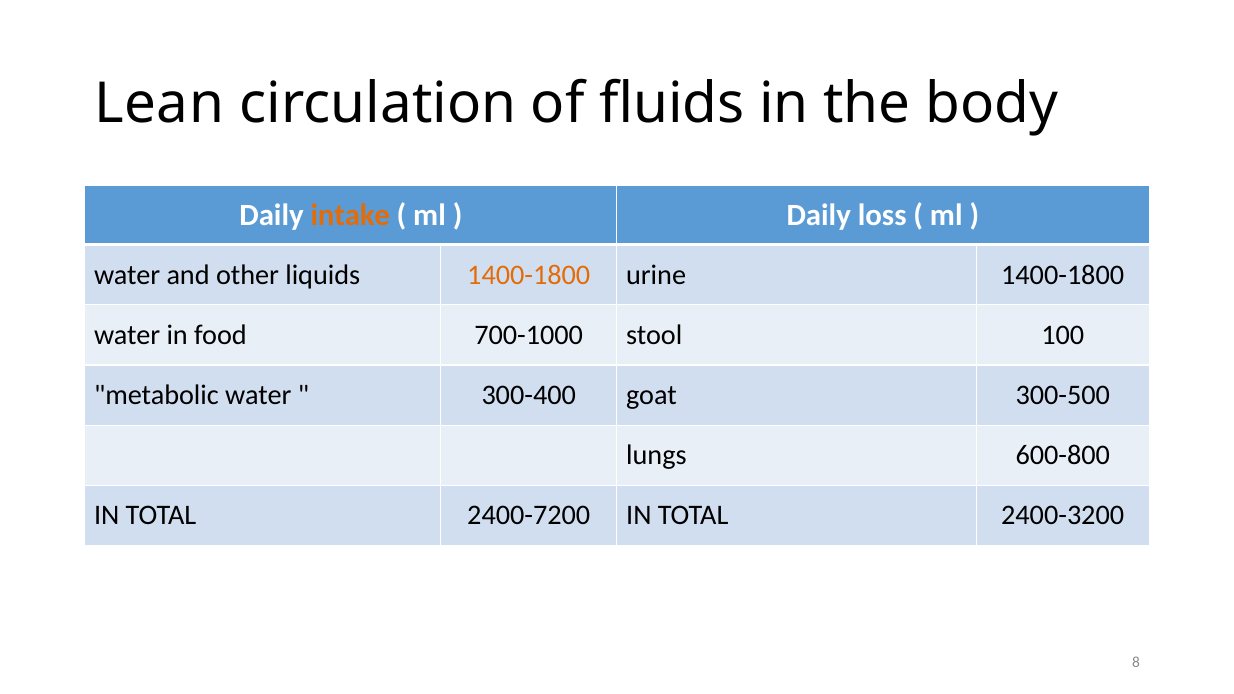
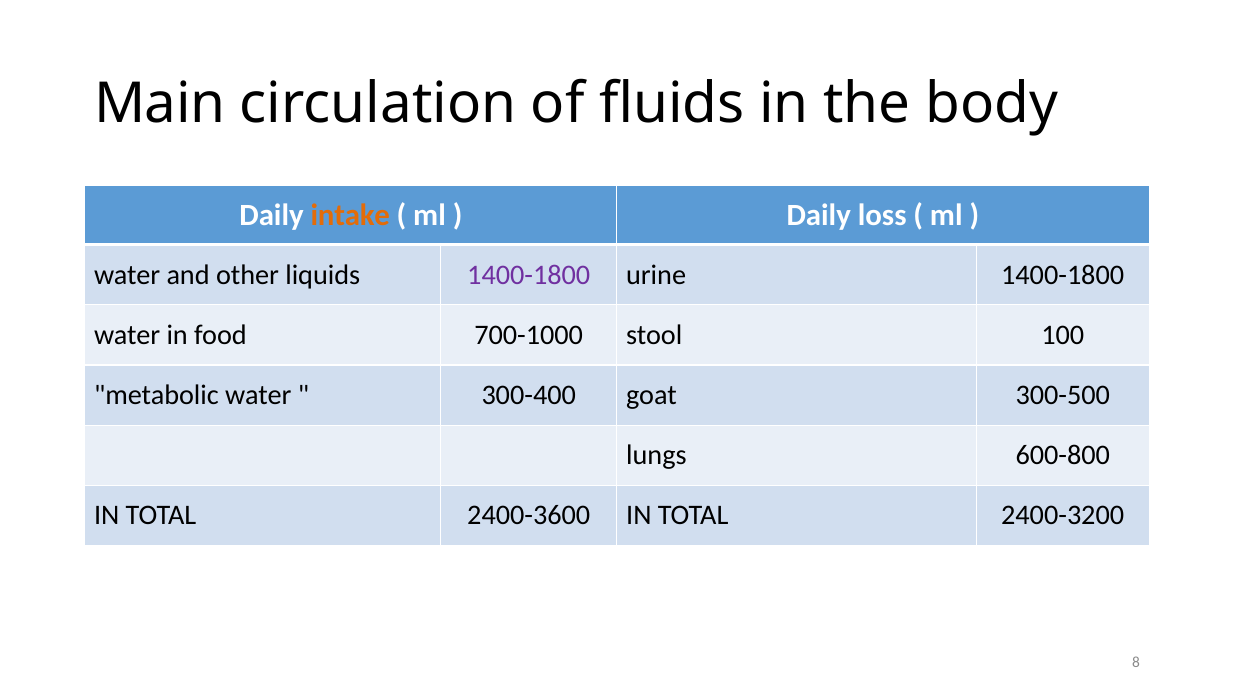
Lean: Lean -> Main
1400-1800 at (529, 275) colour: orange -> purple
2400-7200: 2400-7200 -> 2400-3600
